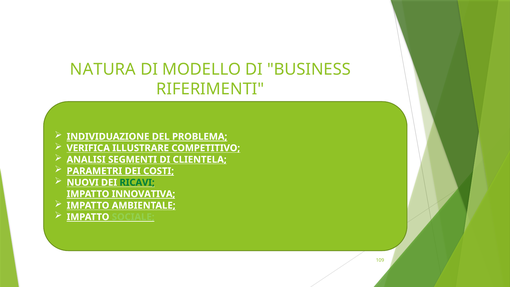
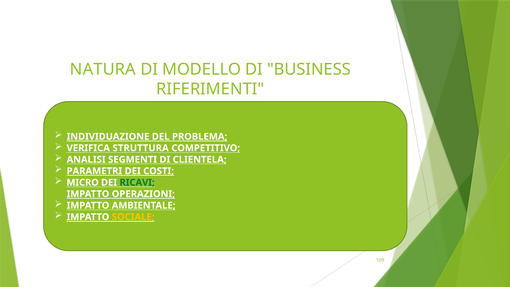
ILLUSTRARE: ILLUSTRARE -> STRUTTURA
NUOVI: NUOVI -> MICRO
INNOVATIVA: INNOVATIVA -> OPERAZIONI
SOCIALE colour: light green -> yellow
